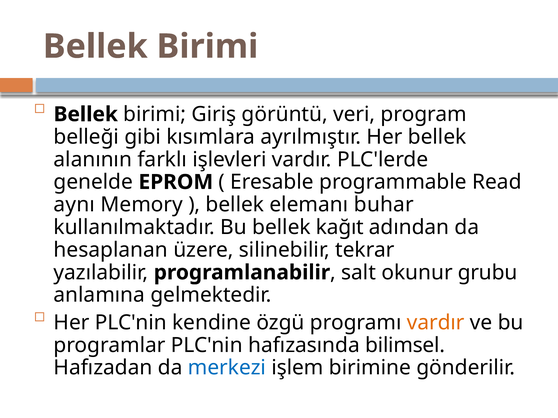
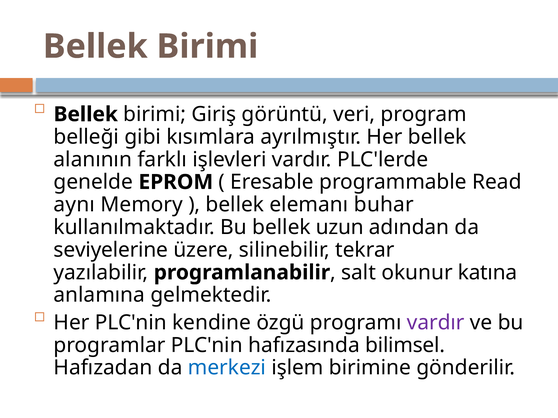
kağıt: kağıt -> uzun
hesaplanan: hesaplanan -> seviyelerine
grubu: grubu -> katına
vardır at (436, 323) colour: orange -> purple
